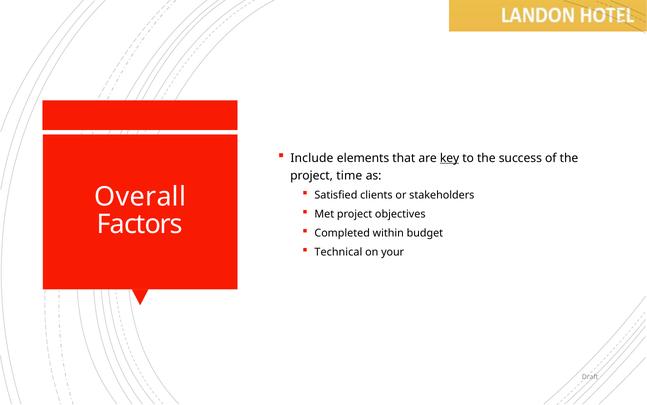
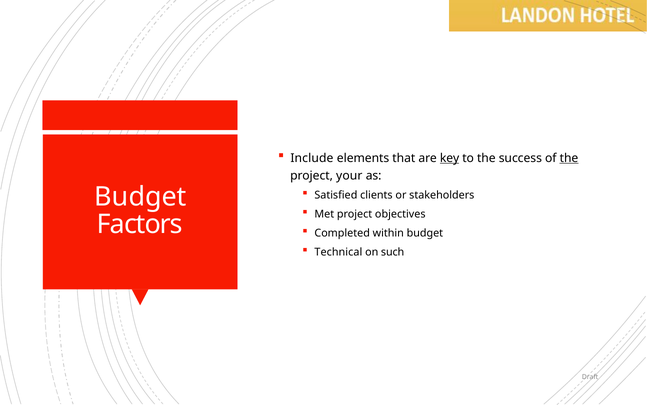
the at (569, 158) underline: none -> present
time: time -> your
Overall at (140, 197): Overall -> Budget
your: your -> such
